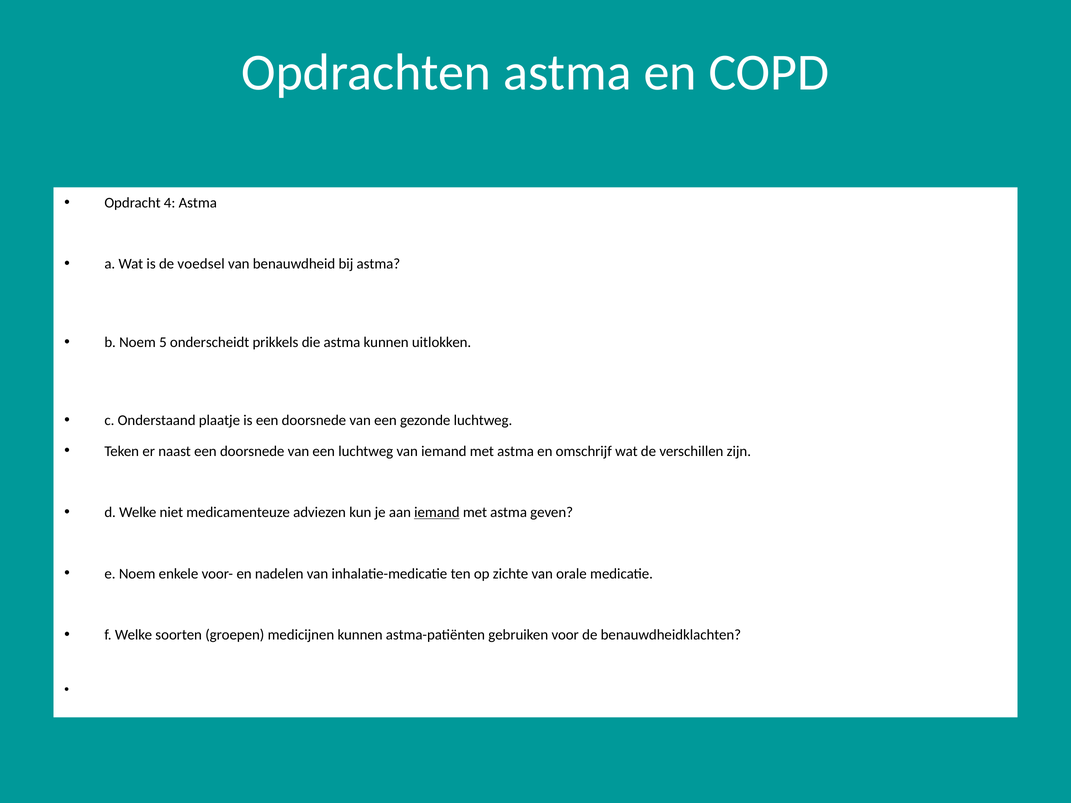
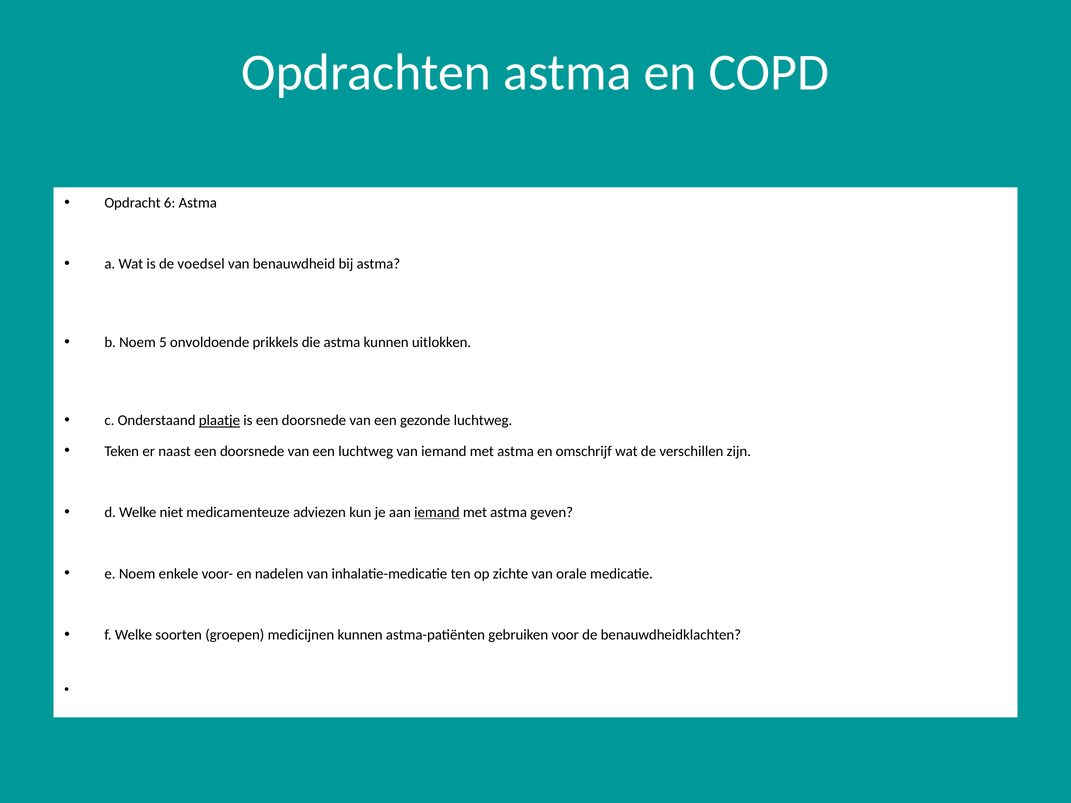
4: 4 -> 6
onderscheidt: onderscheidt -> onvoldoende
plaatje underline: none -> present
